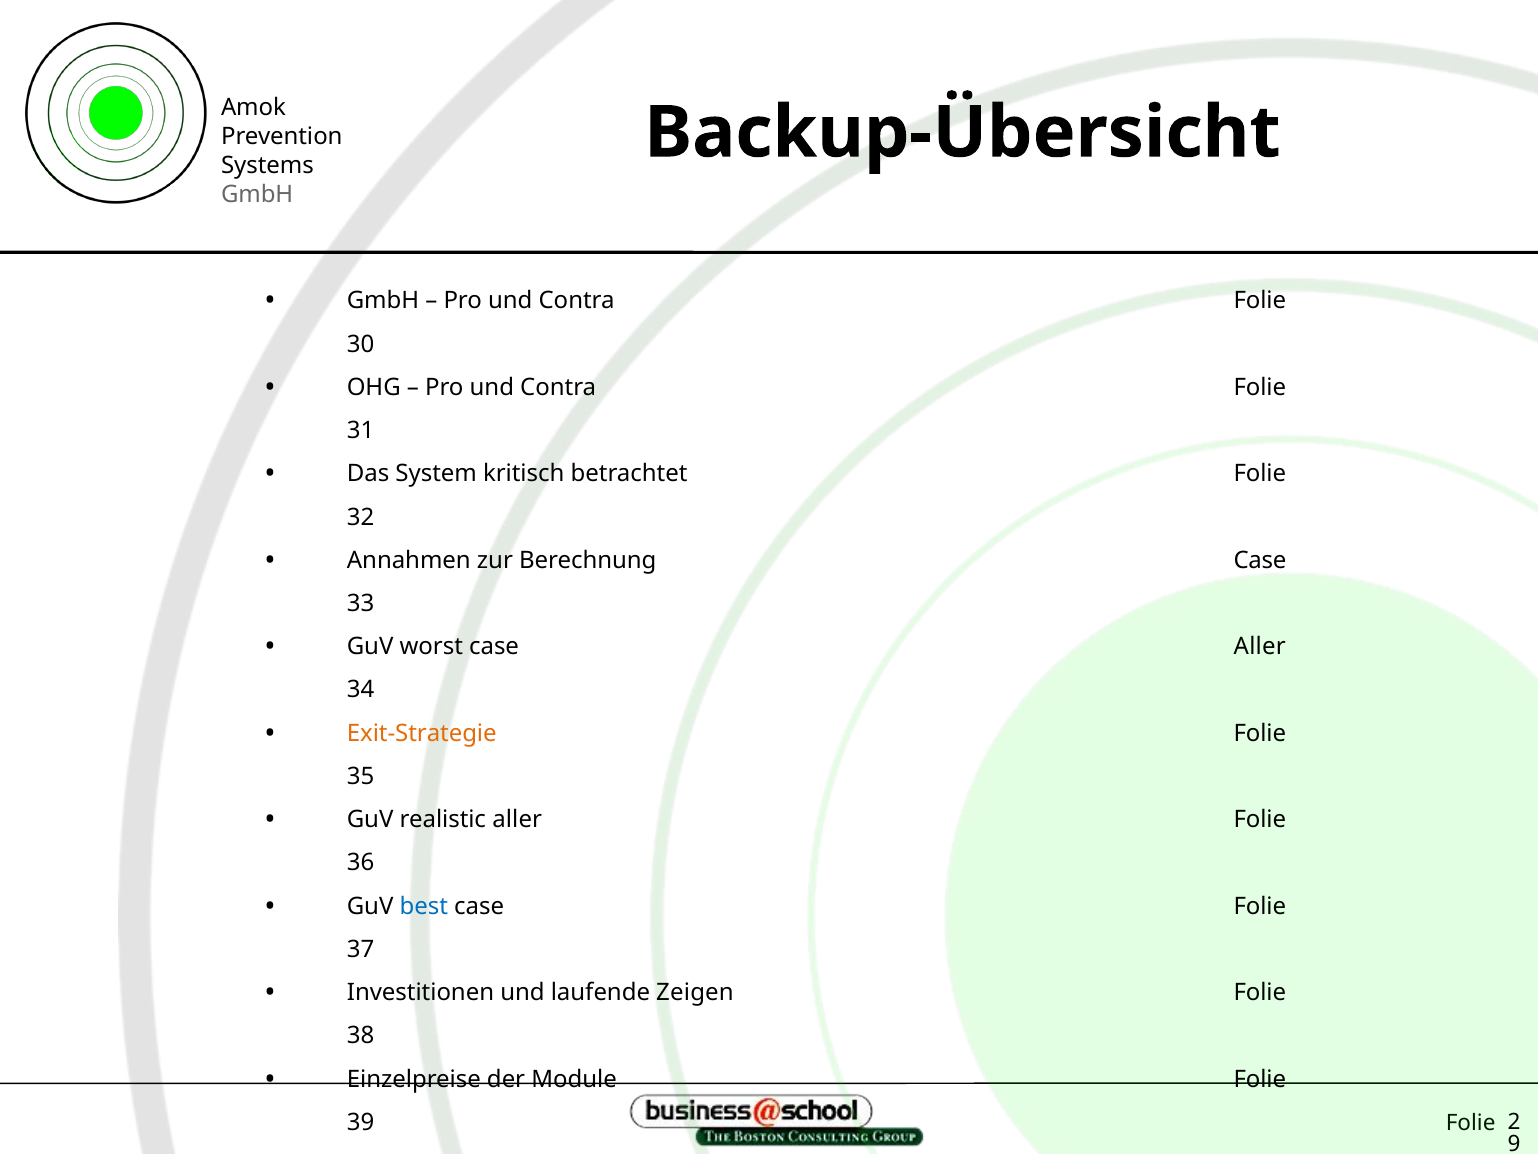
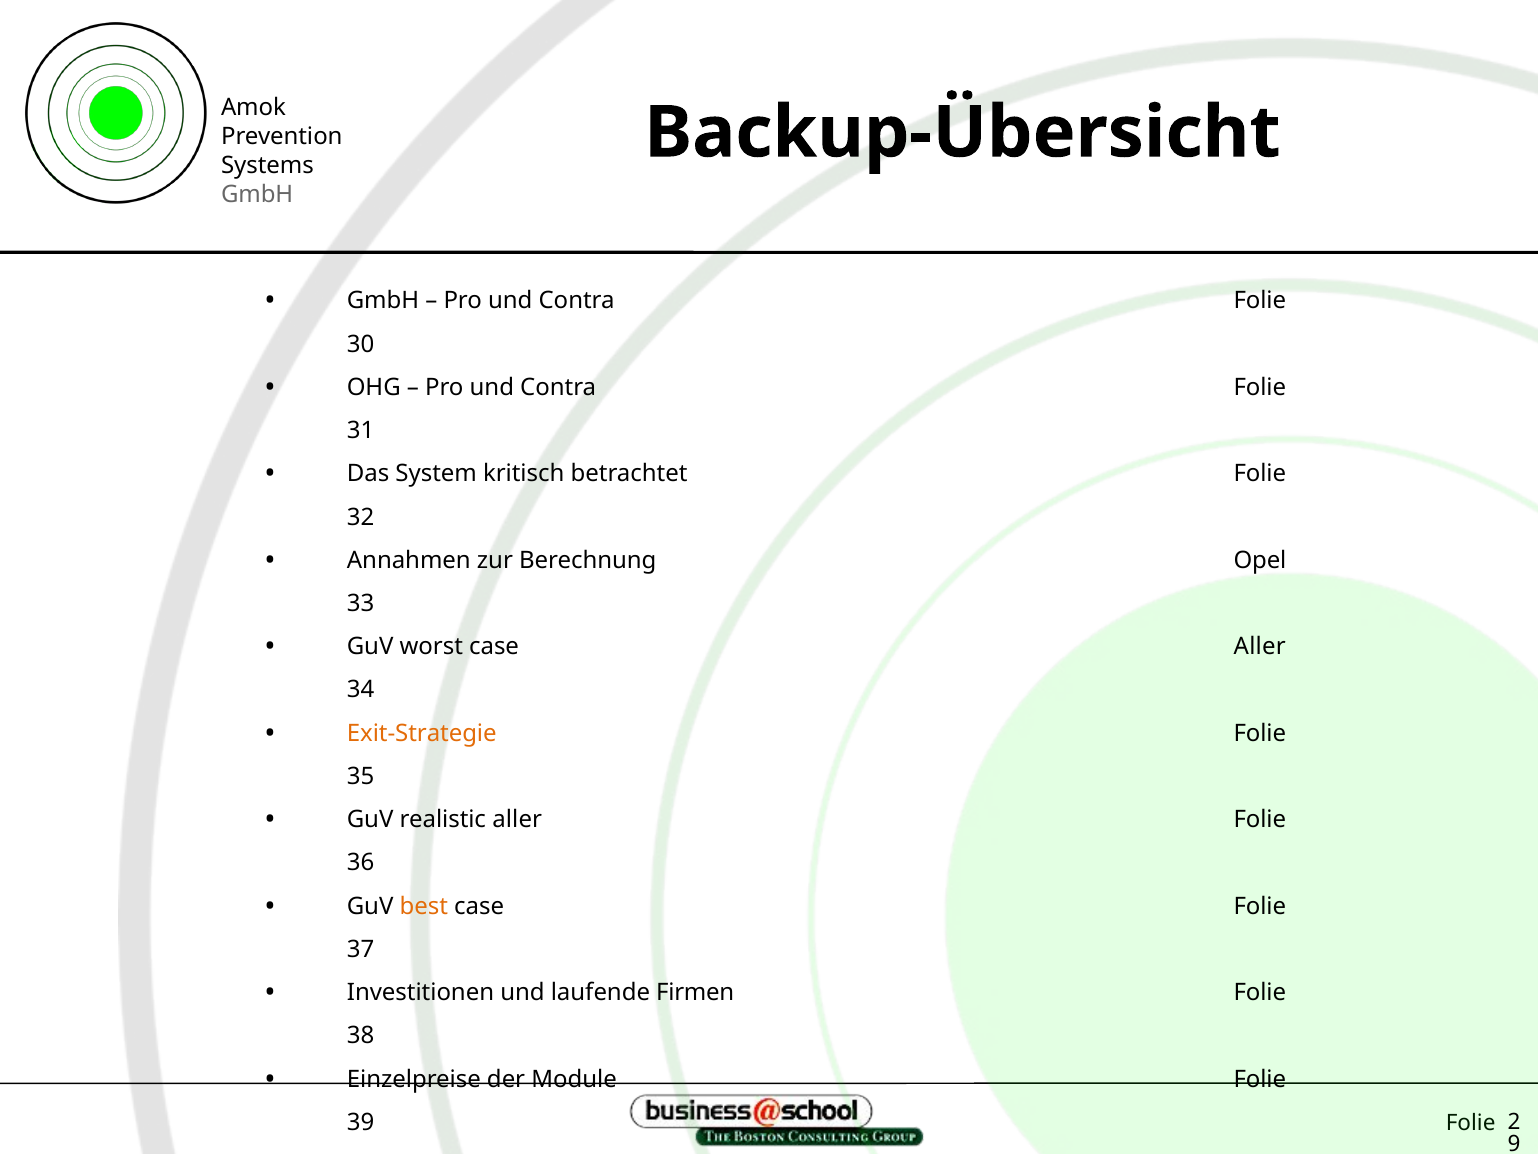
Berechnung Case: Case -> Opel
best at (424, 906) colour: blue -> orange
Zeigen: Zeigen -> Firmen
